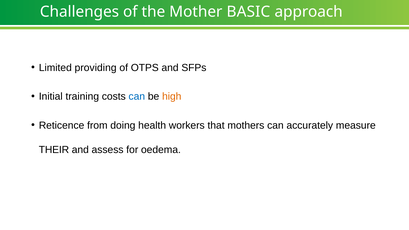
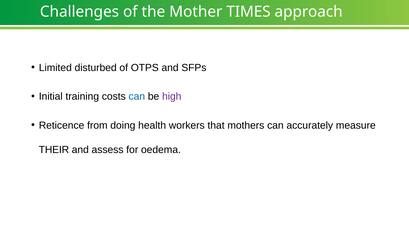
BASIC: BASIC -> TIMES
providing: providing -> disturbed
high colour: orange -> purple
